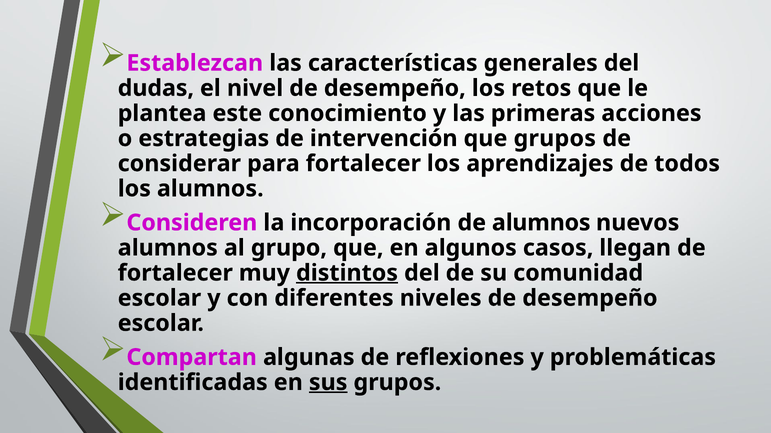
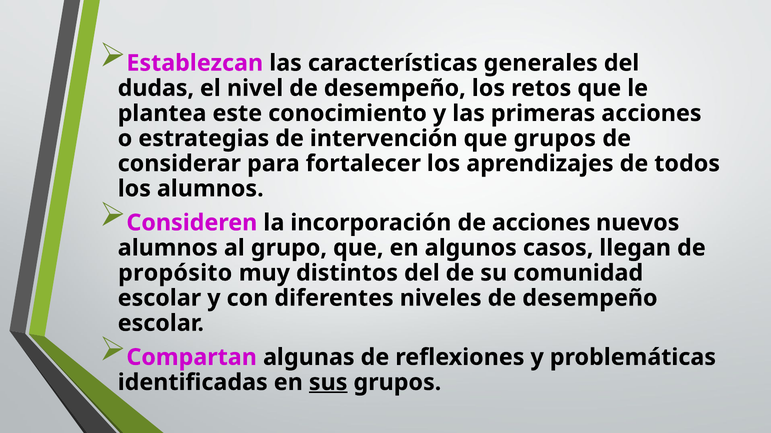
de alumnos: alumnos -> acciones
fortalecer at (175, 273): fortalecer -> propósito
distintos underline: present -> none
